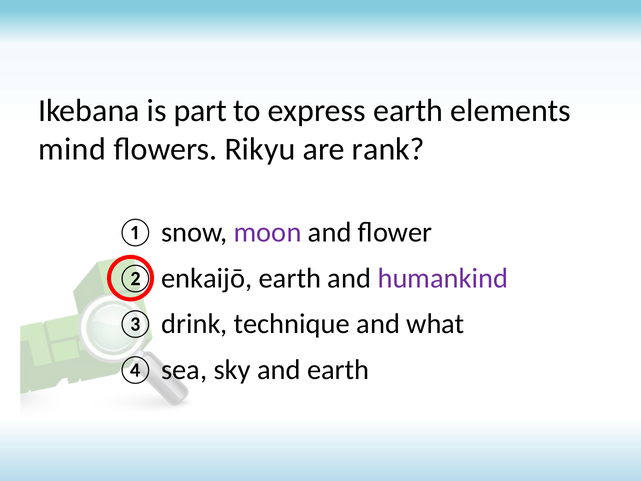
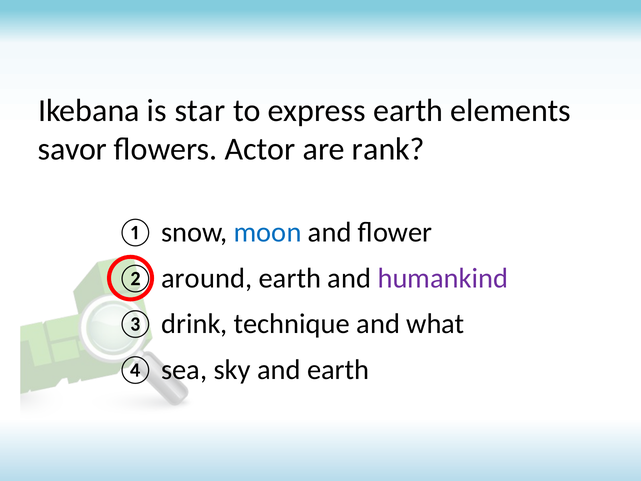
part: part -> star
mind: mind -> savor
Rikyu: Rikyu -> Actor
moon colour: purple -> blue
enkaijō: enkaijō -> around
